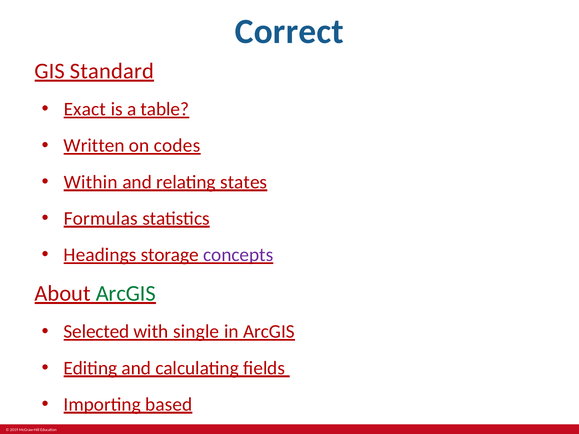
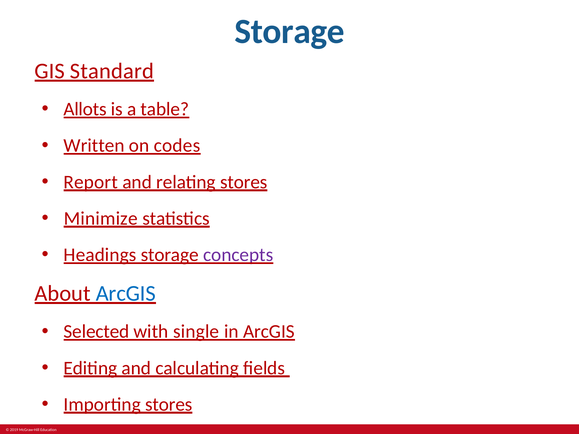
Correct at (289, 31): Correct -> Storage
Exact: Exact -> Allots
Within: Within -> Report
relating states: states -> stores
Formulas: Formulas -> Minimize
ArcGIS at (126, 294) colour: green -> blue
Importing based: based -> stores
